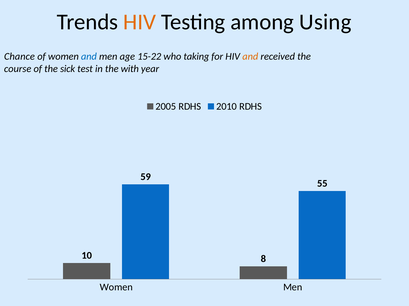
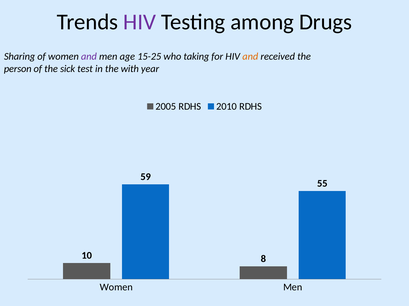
HIV at (140, 22) colour: orange -> purple
Using: Using -> Drugs
Chance: Chance -> Sharing
and at (89, 57) colour: blue -> purple
15-22: 15-22 -> 15-25
course: course -> person
